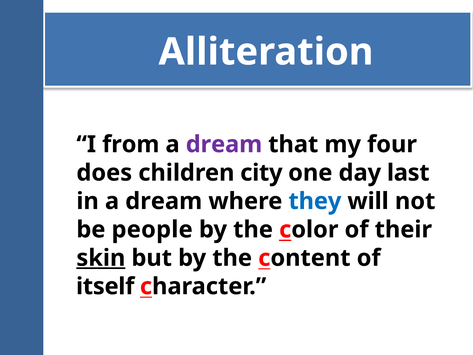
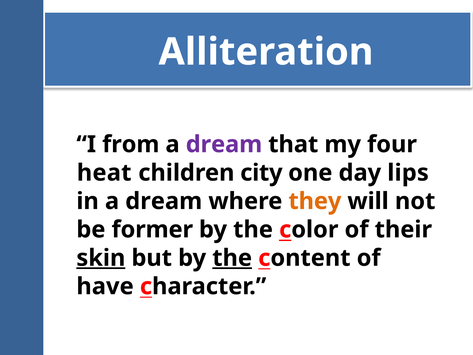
does: does -> heat
last: last -> lips
they colour: blue -> orange
people: people -> former
the at (232, 258) underline: none -> present
itself: itself -> have
